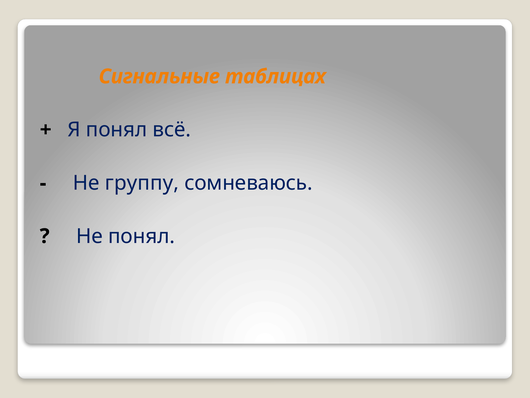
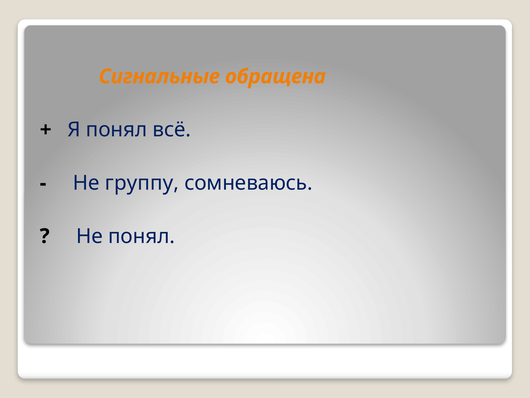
таблицах: таблицах -> обращена
